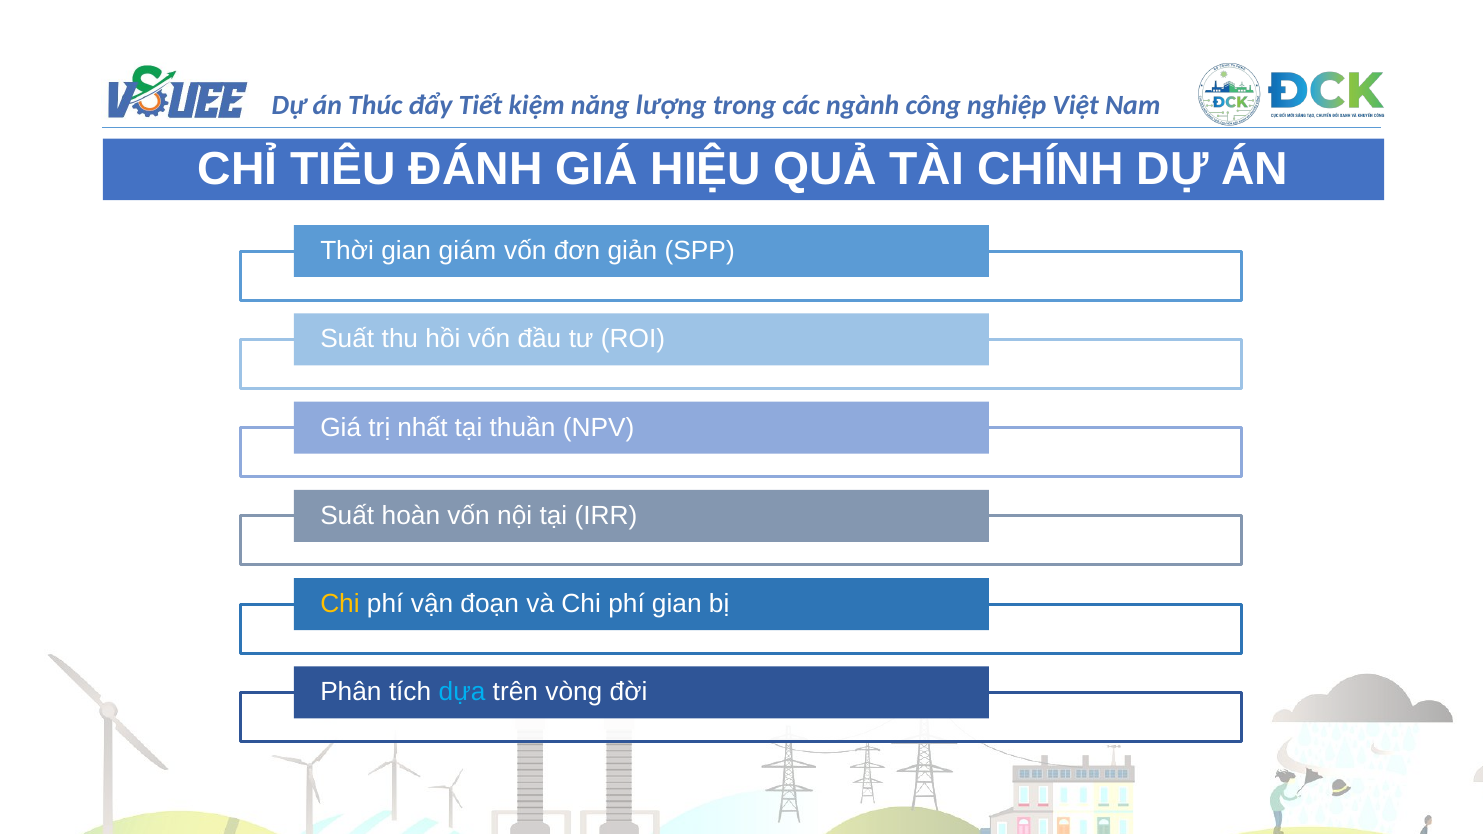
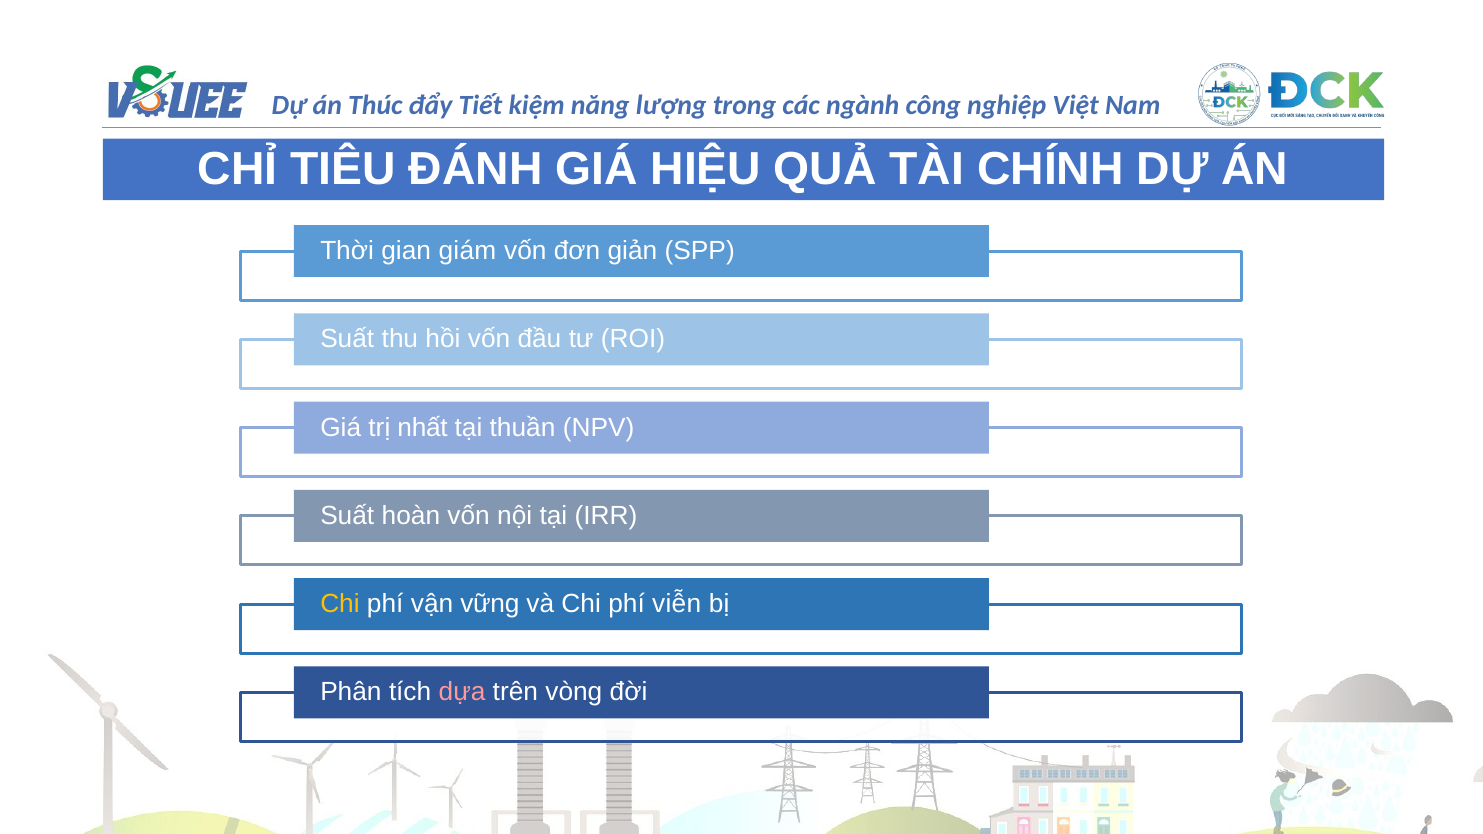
đoạn: đoạn -> vững
phí gian: gian -> viễn
dựa colour: light blue -> pink
